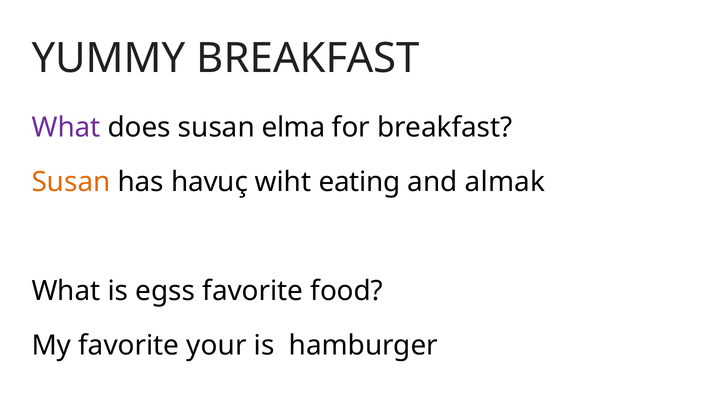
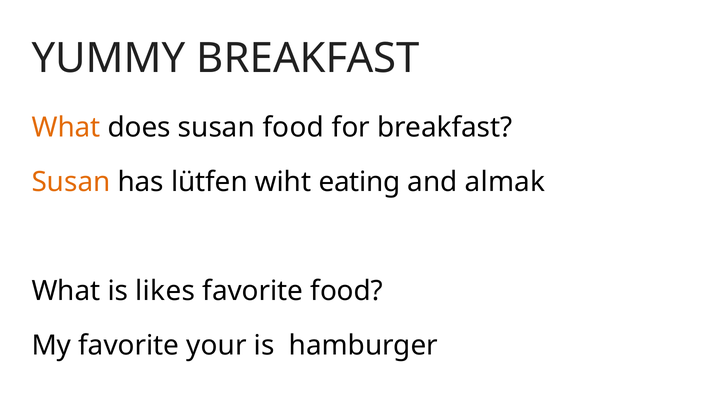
What at (66, 127) colour: purple -> orange
susan elma: elma -> food
havuç: havuç -> lütfen
egss: egss -> likes
